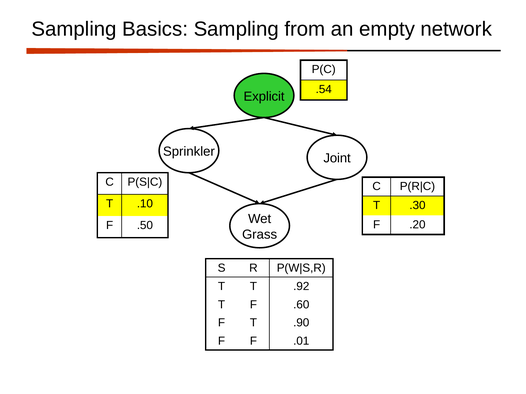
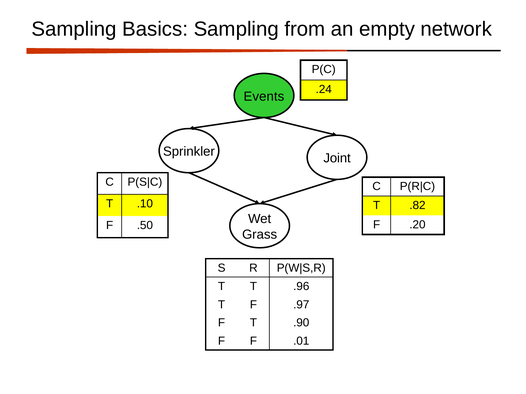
.54: .54 -> .24
Explicit: Explicit -> Events
.30: .30 -> .82
.92: .92 -> .96
.60: .60 -> .97
